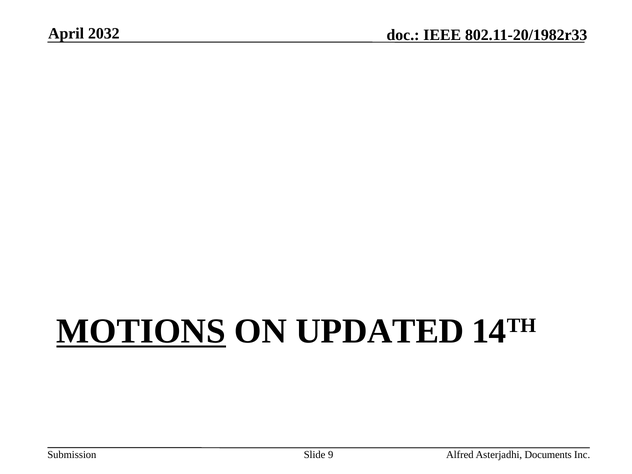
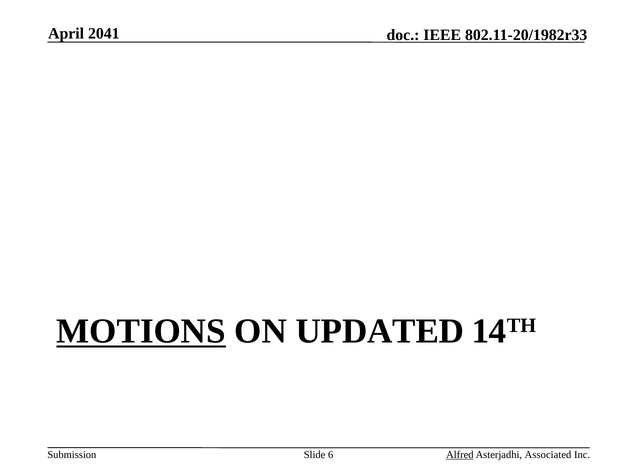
2032: 2032 -> 2041
9: 9 -> 6
Alfred underline: none -> present
Documents: Documents -> Associated
